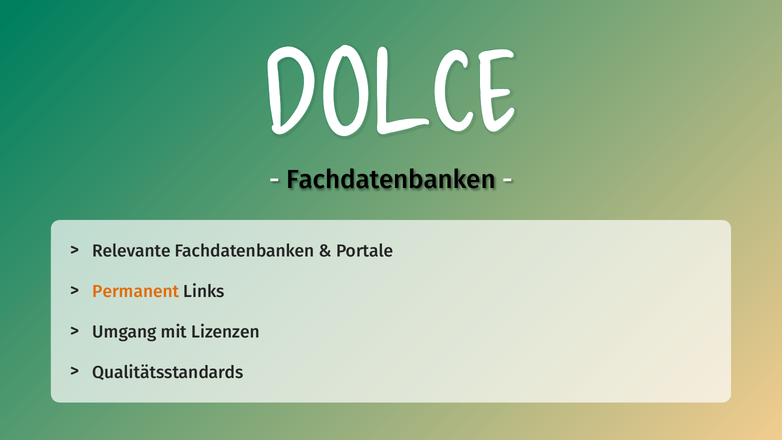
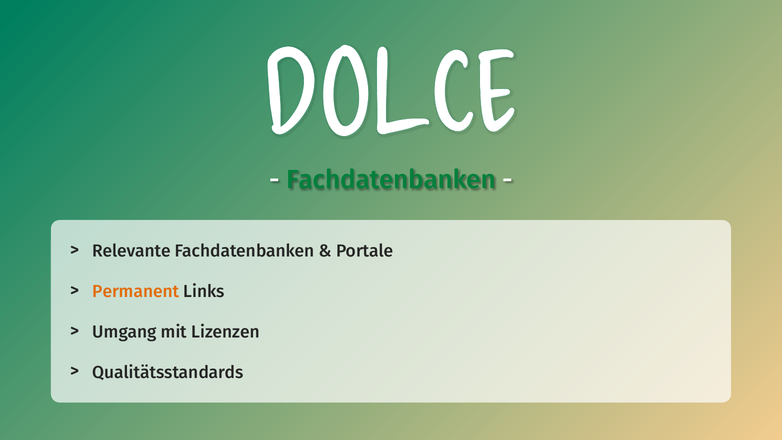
Fachdatenbanken at (391, 180) colour: black -> green
